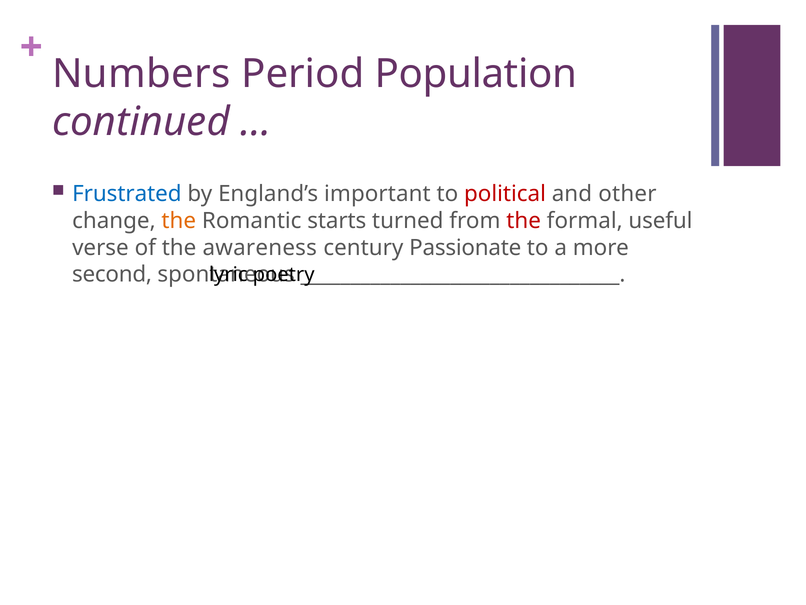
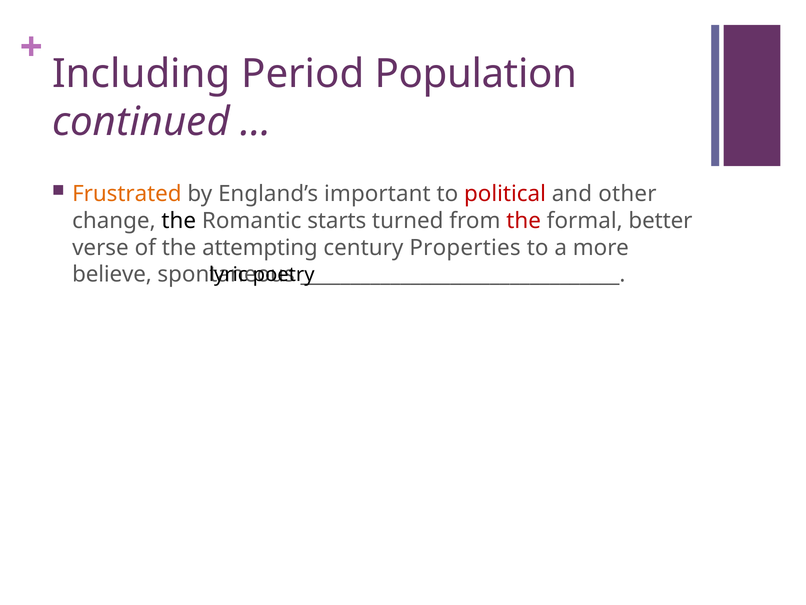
Numbers: Numbers -> Including
Frustrated colour: blue -> orange
the at (179, 221) colour: orange -> black
useful: useful -> better
awareness: awareness -> attempting
Passionate: Passionate -> Properties
second: second -> believe
